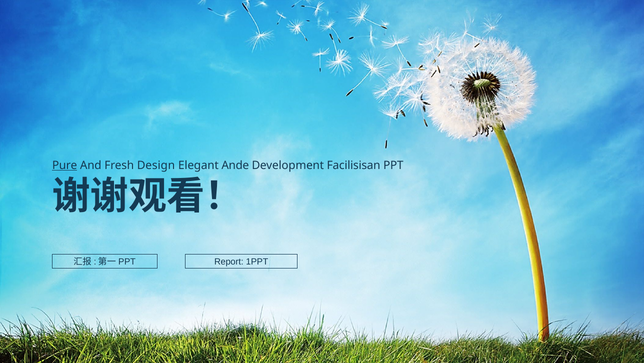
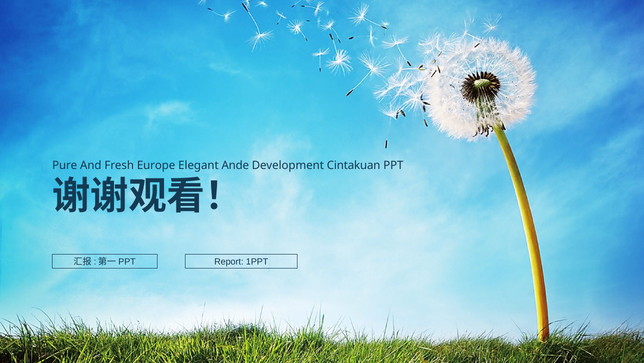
Pure underline: present -> none
Design: Design -> Europe
Facilisisan: Facilisisan -> Cintakuan
